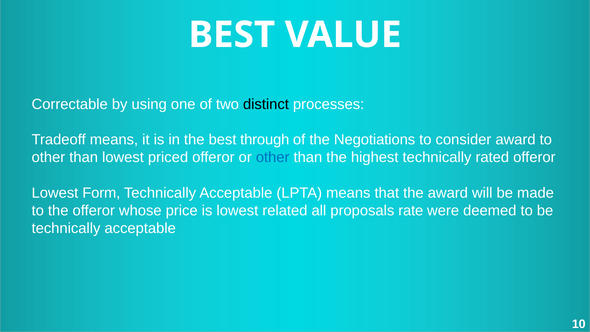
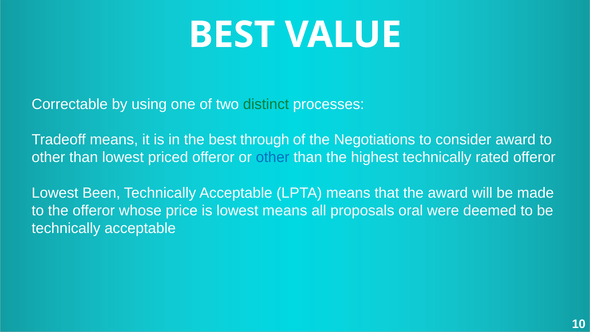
distinct colour: black -> green
Form: Form -> Been
lowest related: related -> means
rate: rate -> oral
